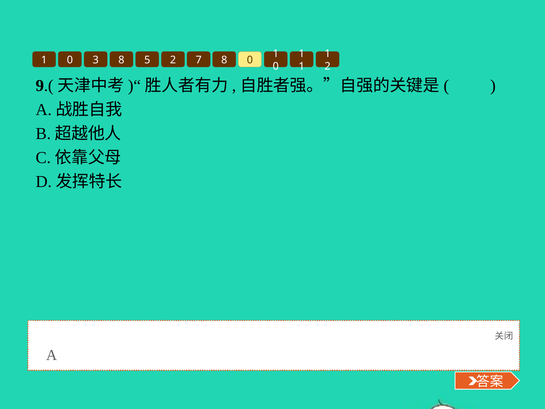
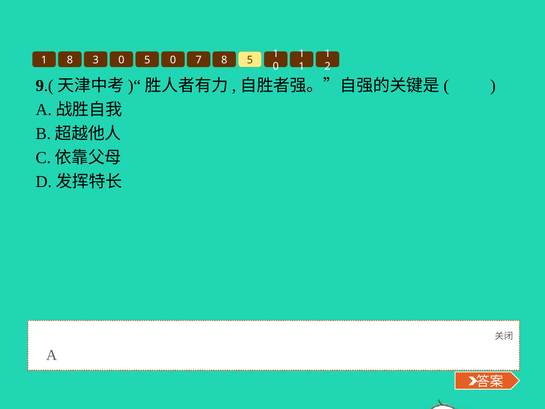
0 at (70, 60): 0 -> 8
3 8: 8 -> 0
5 2: 2 -> 0
8 0: 0 -> 5
